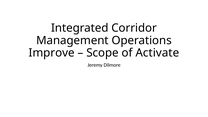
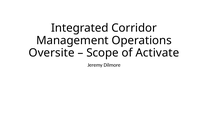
Improve: Improve -> Oversite
